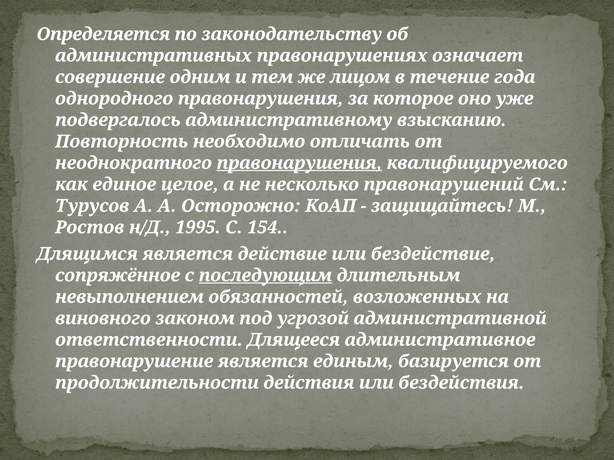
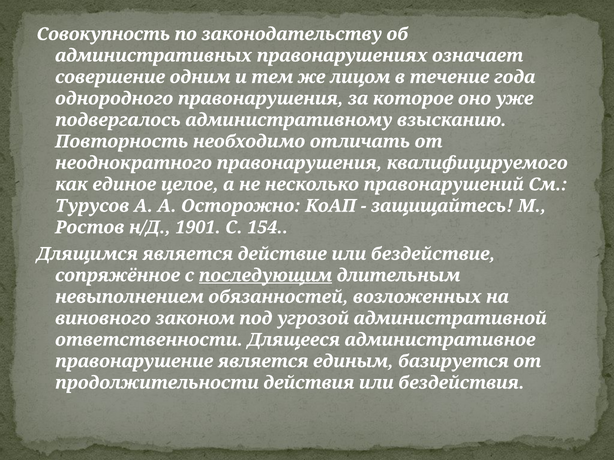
Определяется: Определяется -> Совокупность
правонарушения at (299, 163) underline: present -> none
1995: 1995 -> 1901
